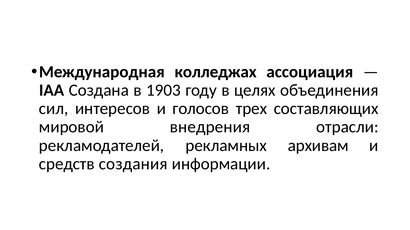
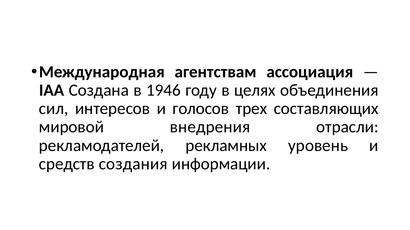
колледжах: колледжах -> агентствам
1903: 1903 -> 1946
архивам: архивам -> уровень
